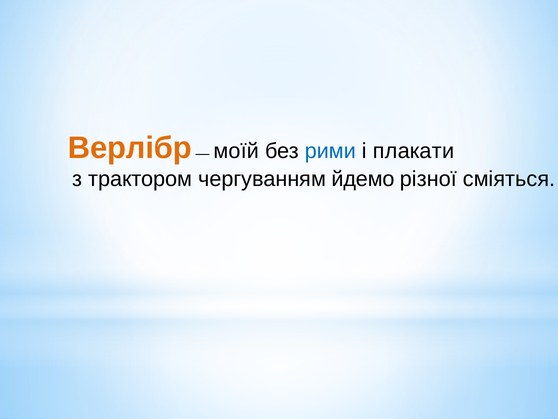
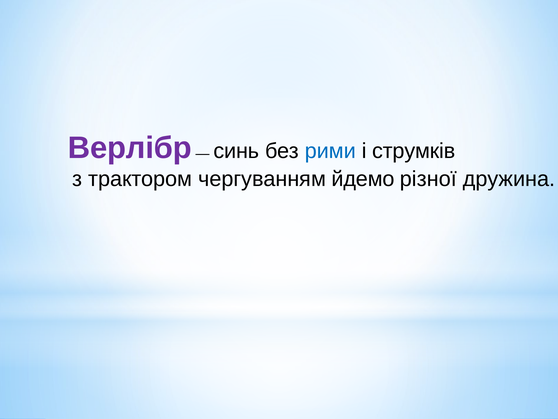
Верлібр colour: orange -> purple
моїй: моїй -> синь
плакати: плакати -> струмків
сміяться: сміяться -> дружина
